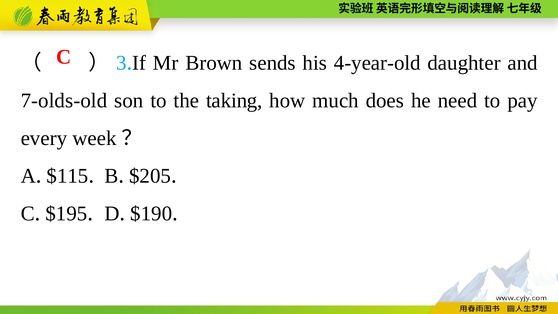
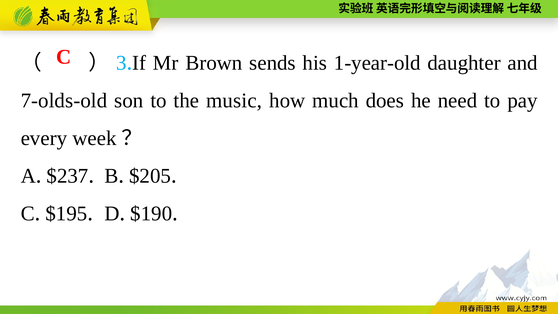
4-year-old: 4-year-old -> 1-year-old
taking: taking -> music
$115: $115 -> $237
